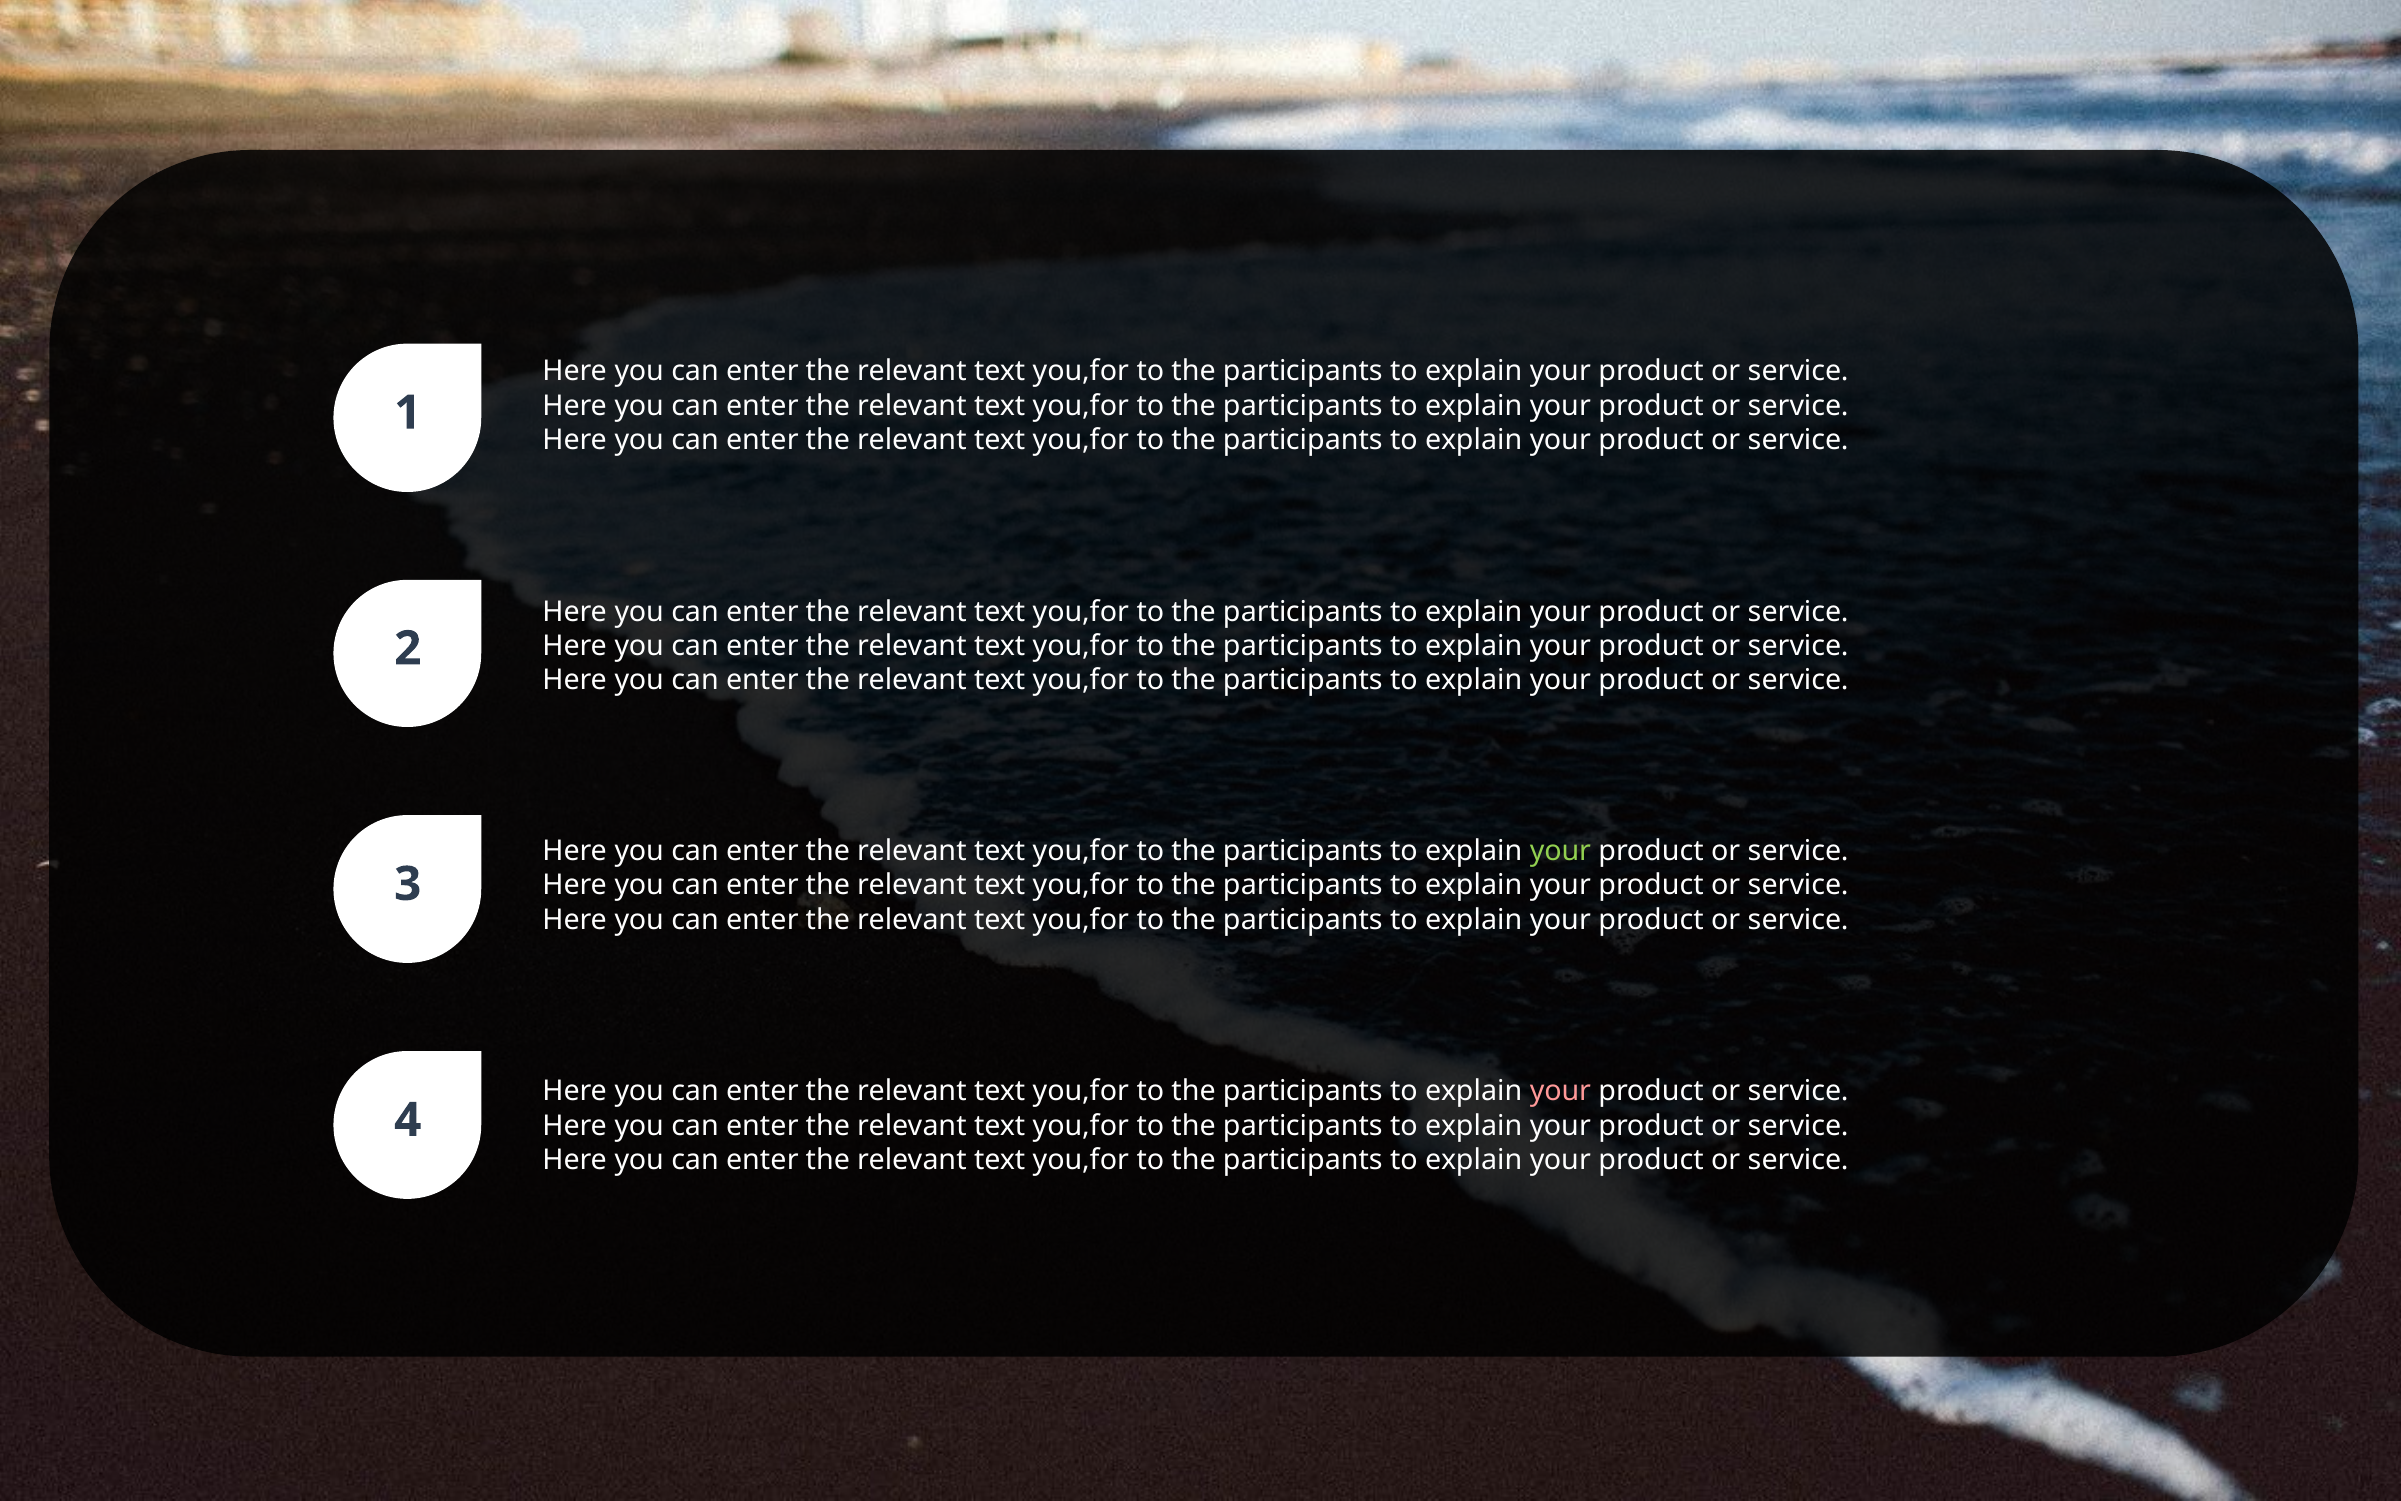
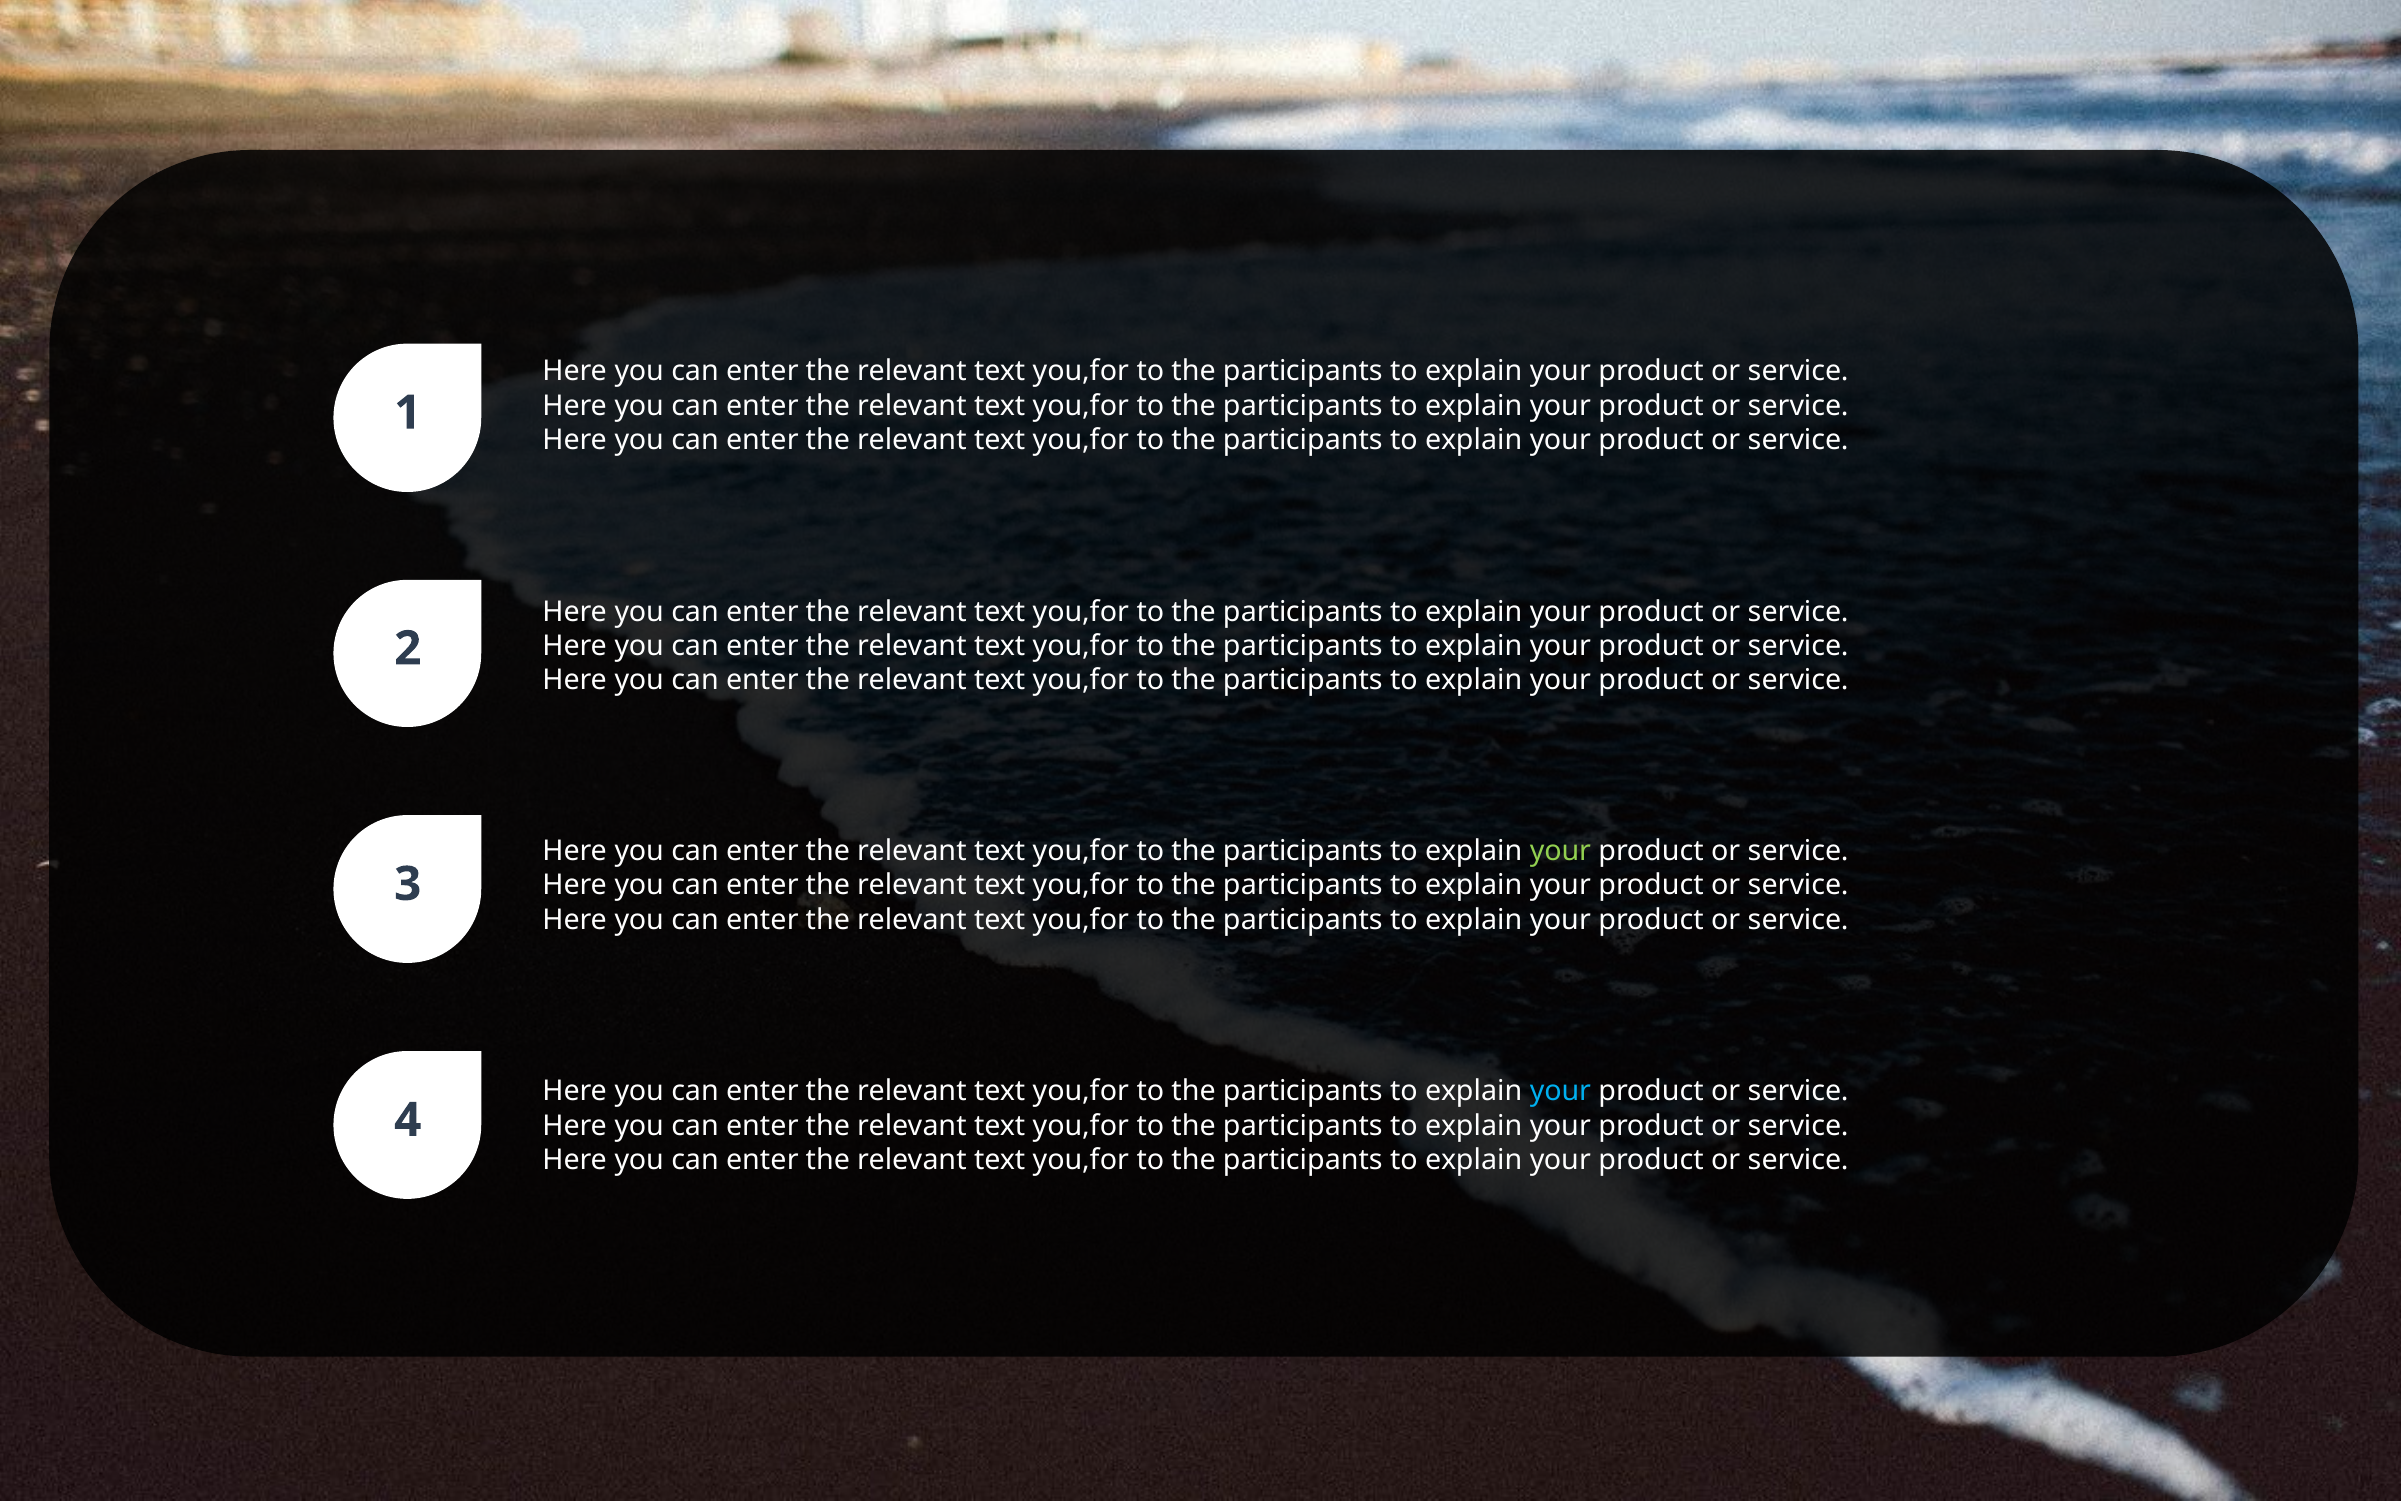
your at (1560, 1091) colour: pink -> light blue
